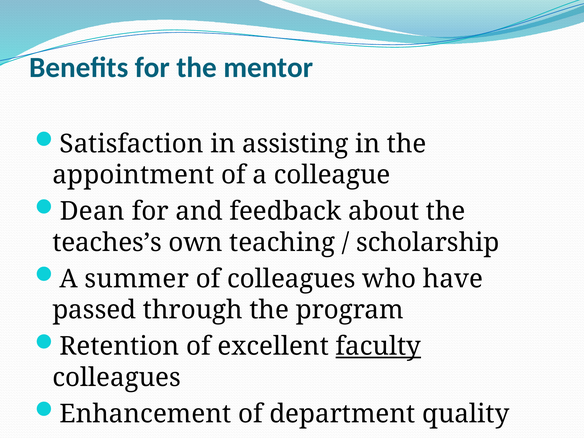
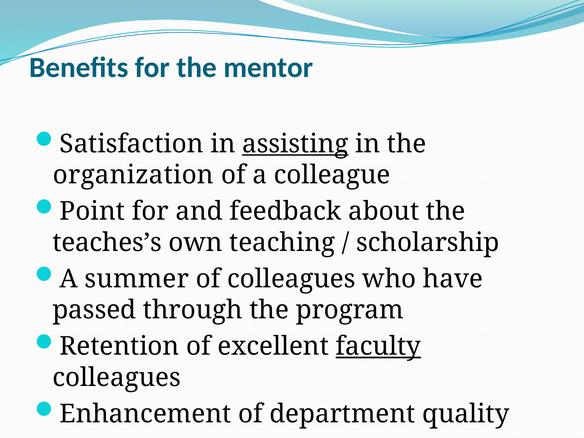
assisting underline: none -> present
appointment: appointment -> organization
Dean: Dean -> Point
